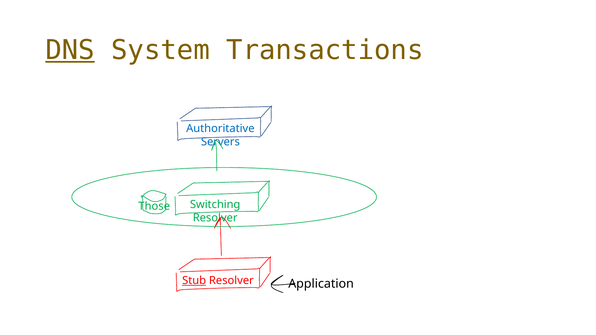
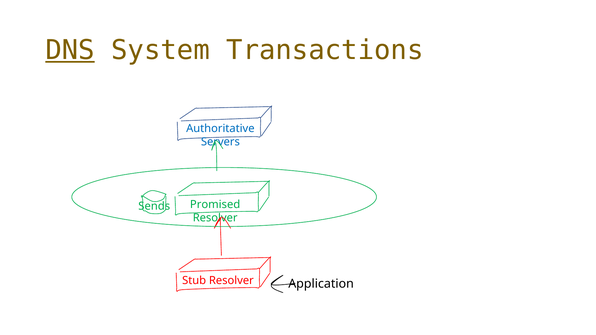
Switching: Switching -> Promised
Those: Those -> Sends
Stub underline: present -> none
